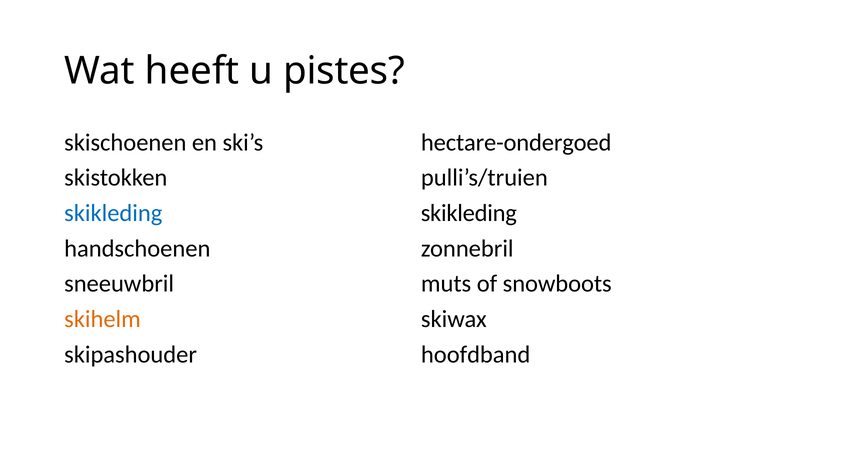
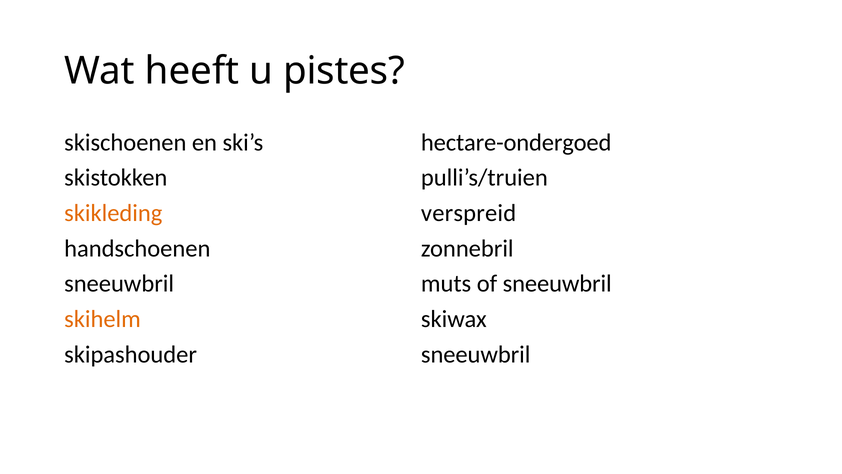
skikleding at (113, 213) colour: blue -> orange
skikleding at (469, 213): skikleding -> verspreid
of snowboots: snowboots -> sneeuwbril
hoofdband at (476, 354): hoofdband -> sneeuwbril
